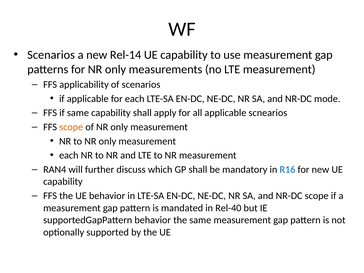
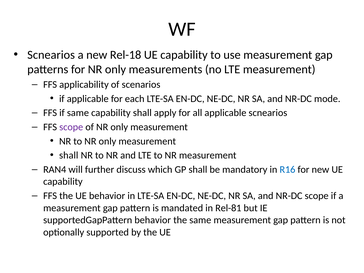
Scenarios at (51, 55): Scenarios -> Scnearios
Rel-14: Rel-14 -> Rel-18
scope at (71, 127) colour: orange -> purple
each at (69, 155): each -> shall
Rel-40: Rel-40 -> Rel-81
